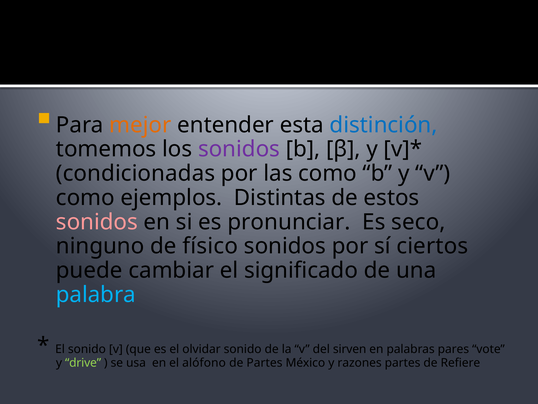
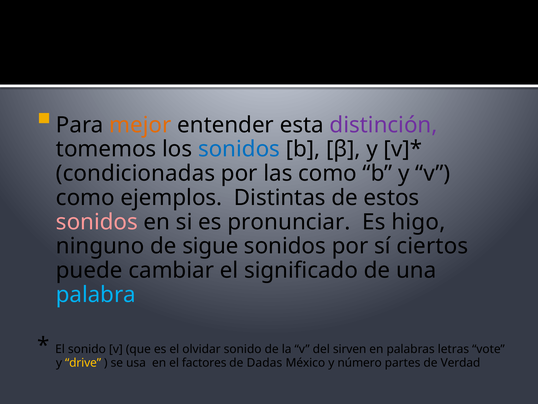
distinción colour: blue -> purple
sonidos at (239, 149) colour: purple -> blue
seco: seco -> higo
físico: físico -> sigue
pares: pares -> letras
drive colour: light green -> yellow
alófono: alófono -> factores
de Partes: Partes -> Dadas
razones: razones -> número
Refiere: Refiere -> Verdad
